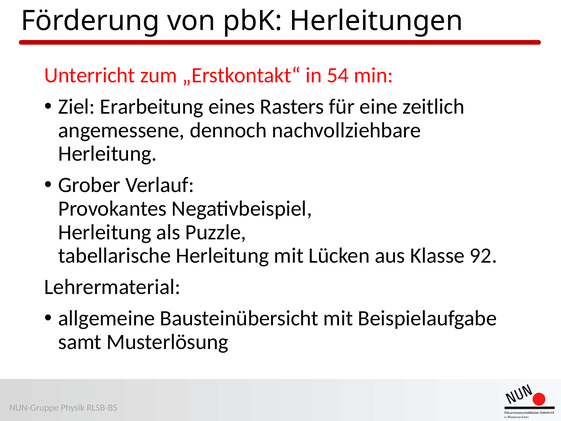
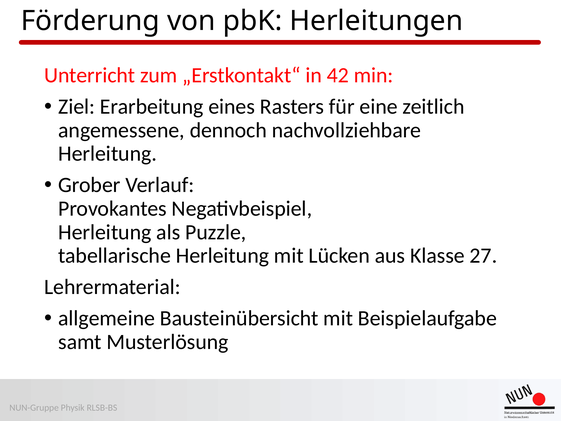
54: 54 -> 42
92: 92 -> 27
